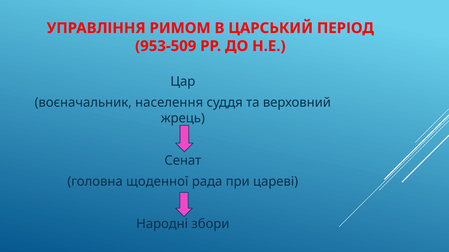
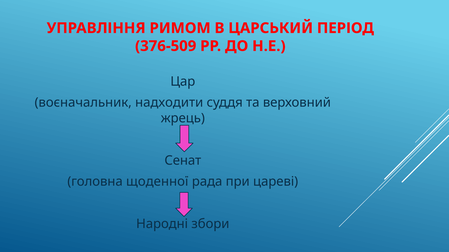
953-509: 953-509 -> 376-509
населення: населення -> надходити
